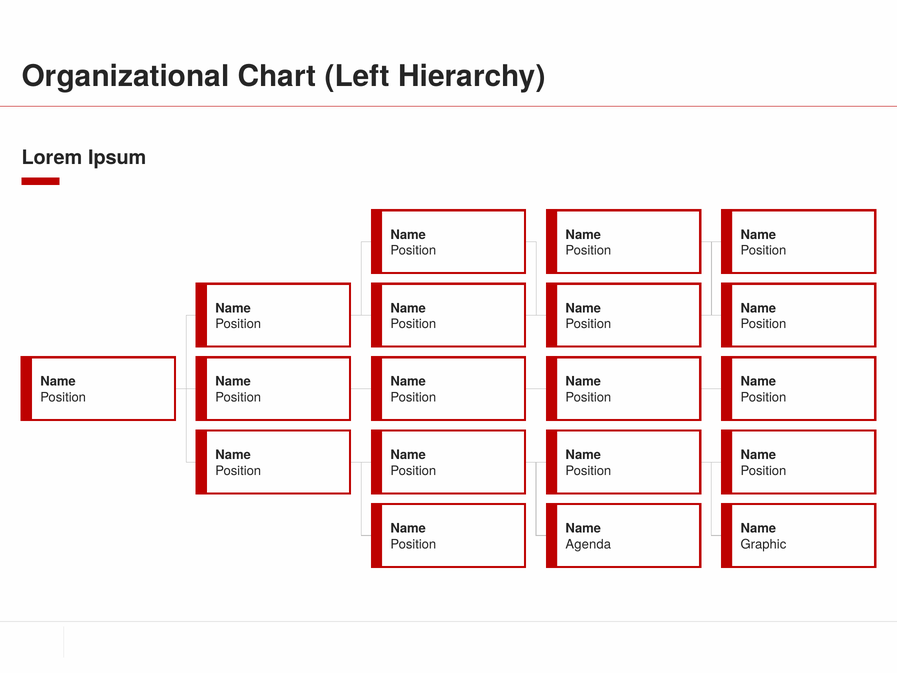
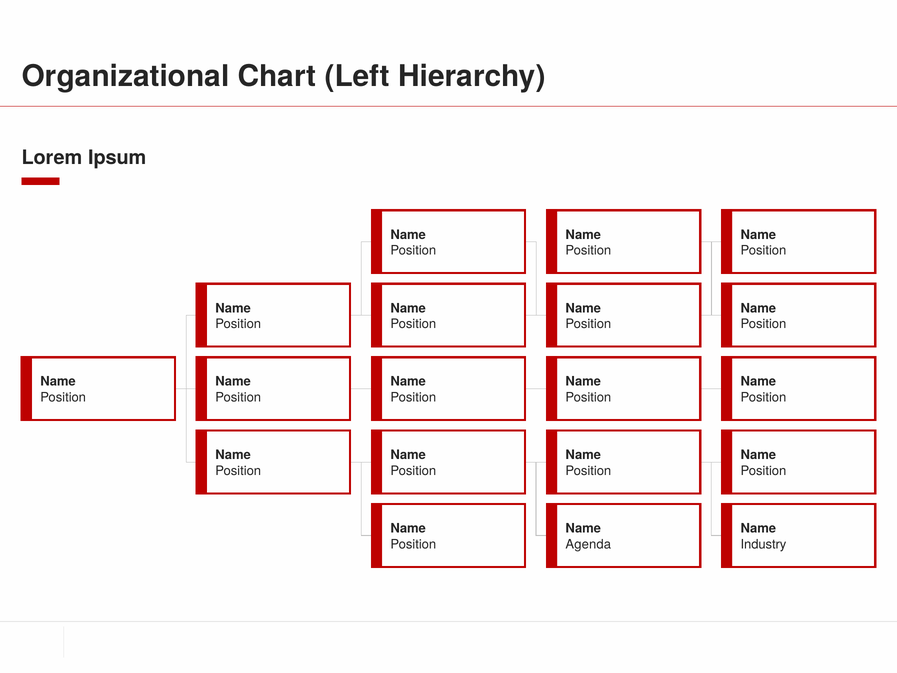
Graphic: Graphic -> Industry
